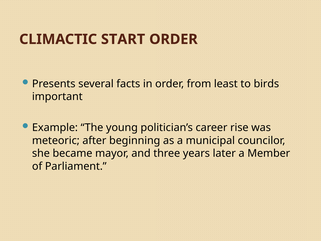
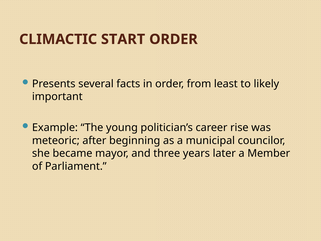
birds: birds -> likely
